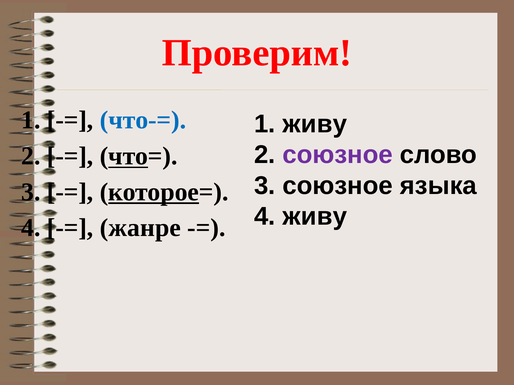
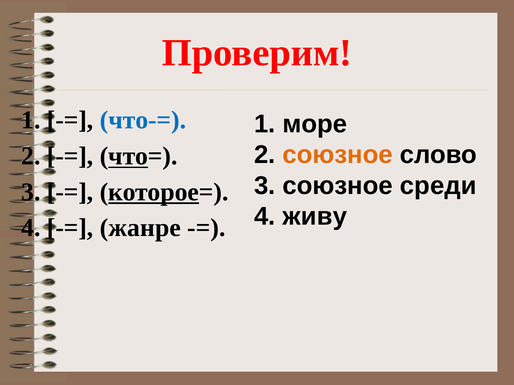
1 живу: живу -> море
союзное at (338, 155) colour: purple -> orange
языка: языка -> среди
